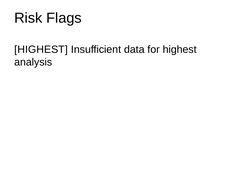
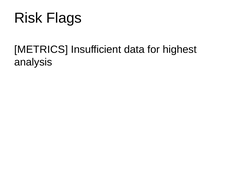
HIGHEST at (41, 50): HIGHEST -> METRICS
